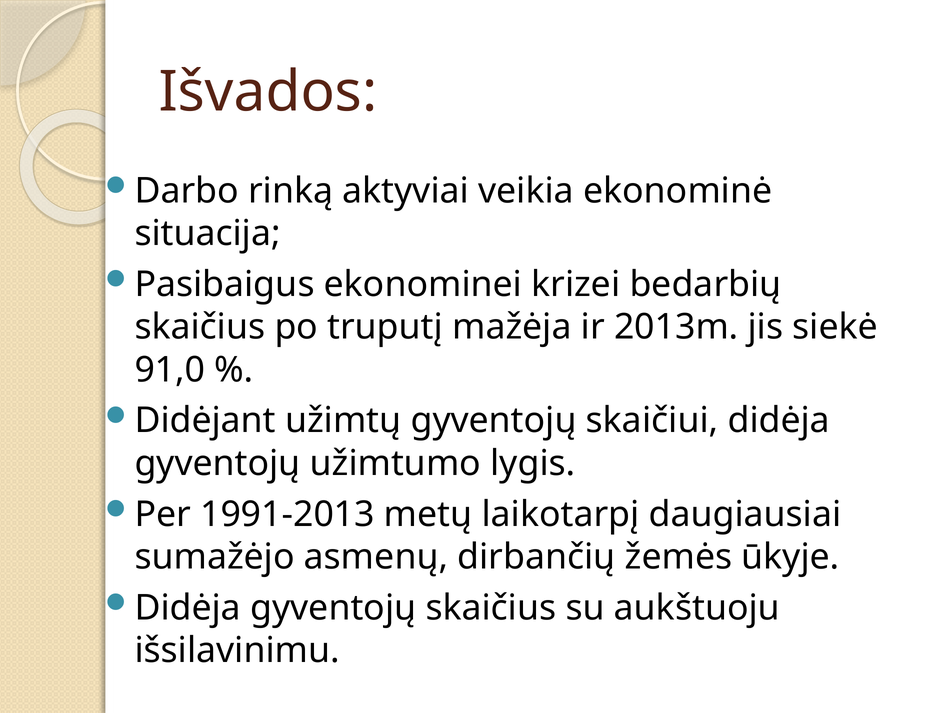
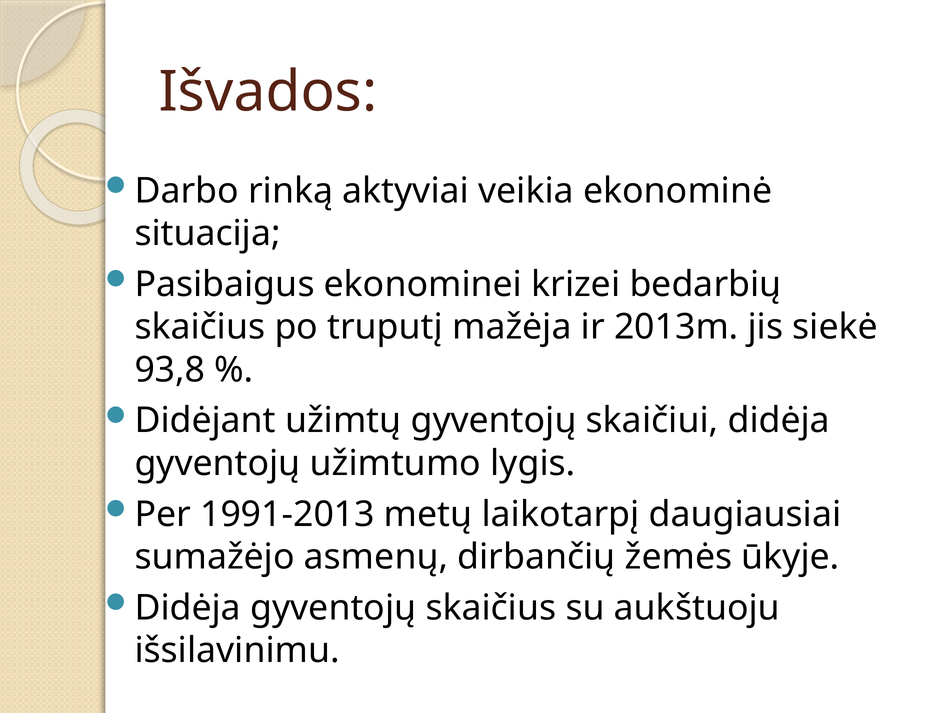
91,0: 91,0 -> 93,8
